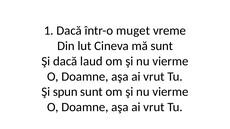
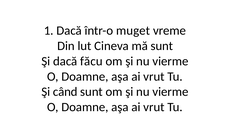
laud: laud -> făcu
spun: spun -> când
